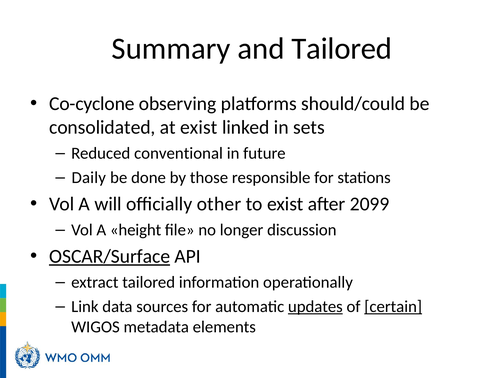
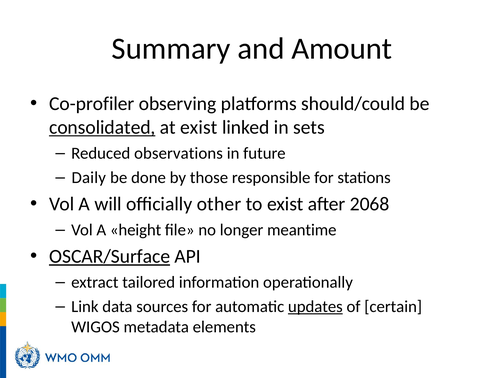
and Tailored: Tailored -> Amount
Co-cyclone: Co-cyclone -> Co-profiler
consolidated underline: none -> present
conventional: conventional -> observations
2099: 2099 -> 2068
discussion: discussion -> meantime
certain underline: present -> none
